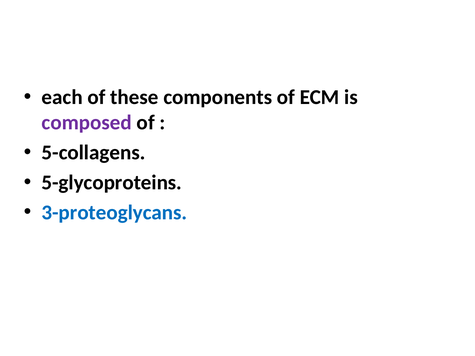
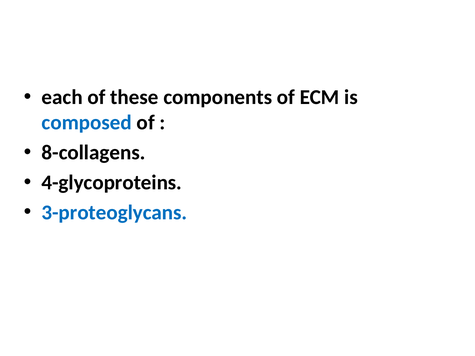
composed colour: purple -> blue
5-collagens: 5-collagens -> 8-collagens
5-glycoproteins: 5-glycoproteins -> 4-glycoproteins
